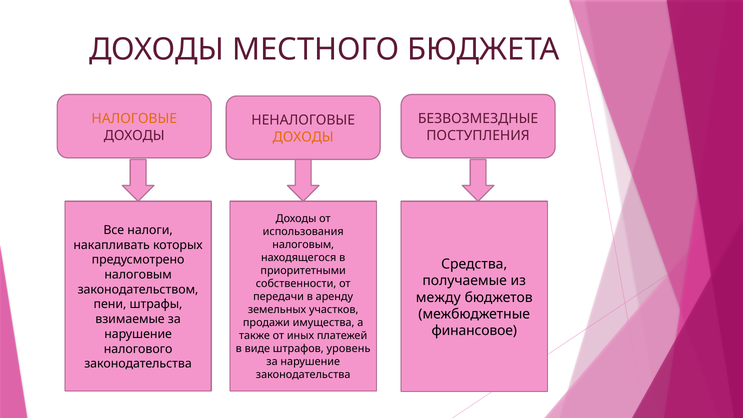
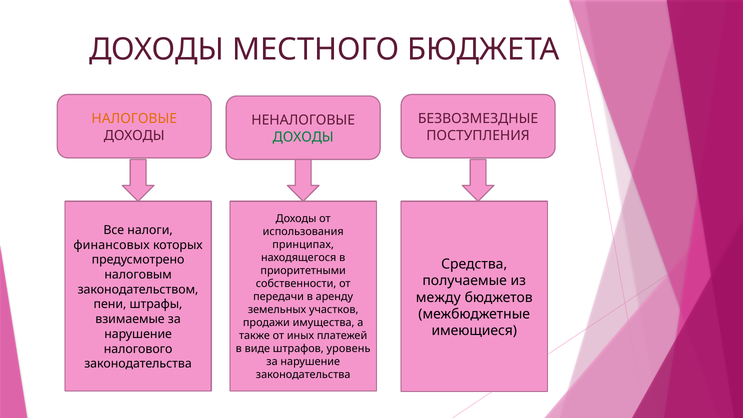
ДОХОДЫ at (303, 137) colour: orange -> green
накапливать: накапливать -> финансовых
налоговым at (303, 245): налоговым -> принципах
финансовое: финансовое -> имеющиеся
